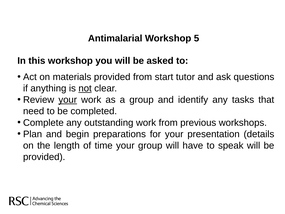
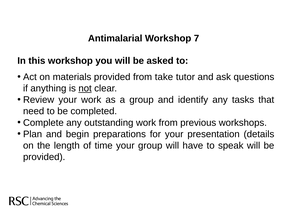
5: 5 -> 7
start: start -> take
your at (68, 100) underline: present -> none
